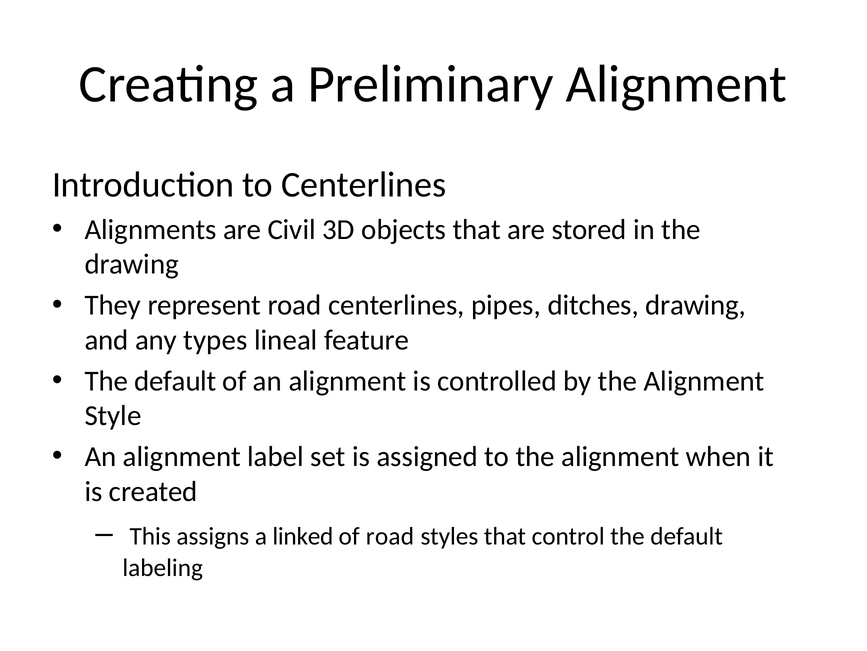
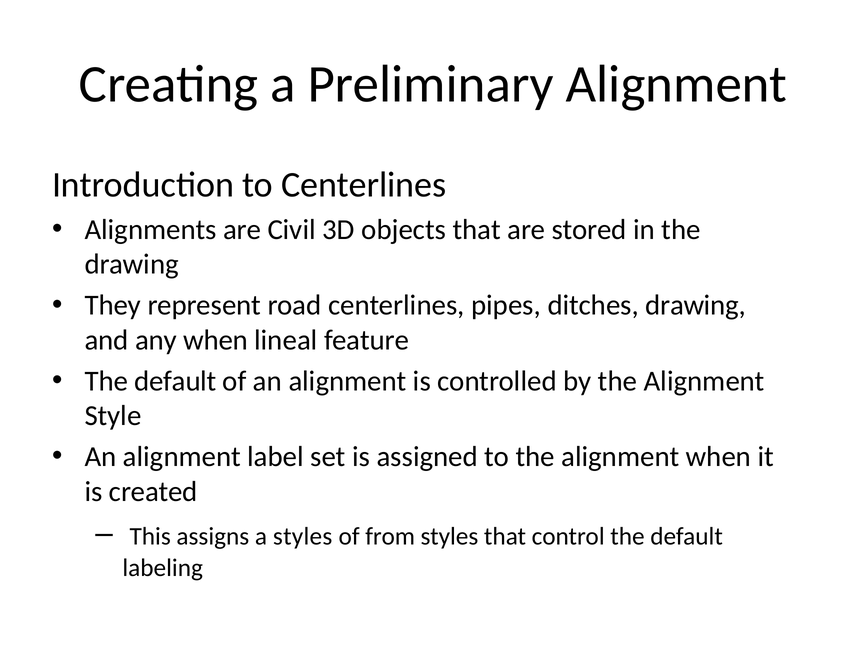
any types: types -> when
a linked: linked -> styles
of road: road -> from
